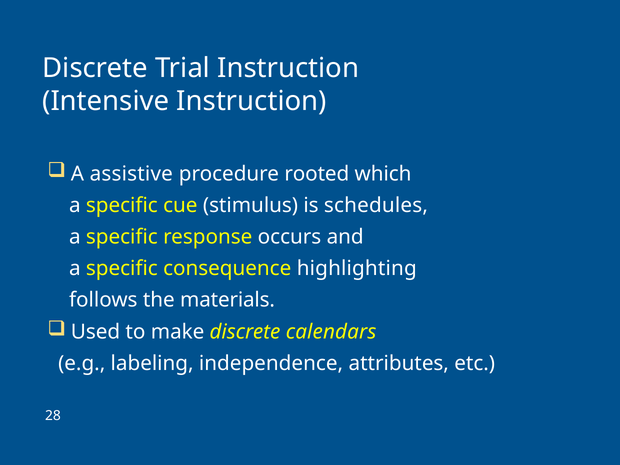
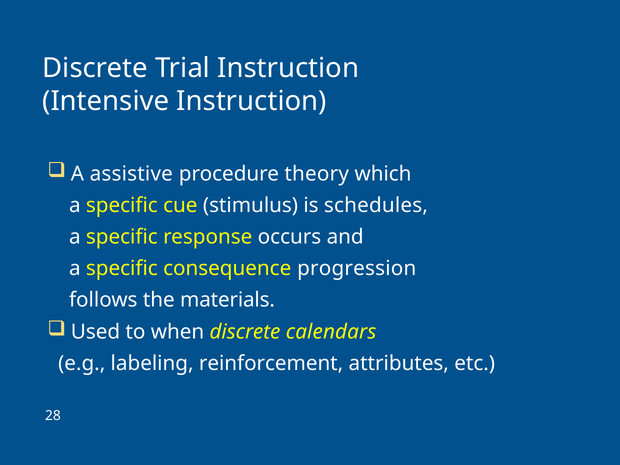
rooted: rooted -> theory
highlighting: highlighting -> progression
make: make -> when
independence: independence -> reinforcement
